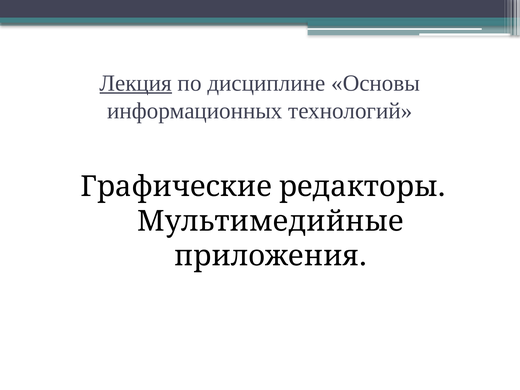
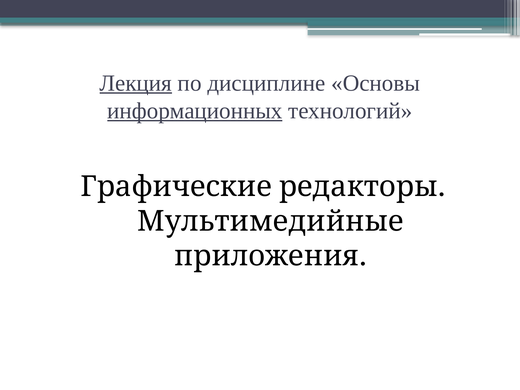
информационных underline: none -> present
